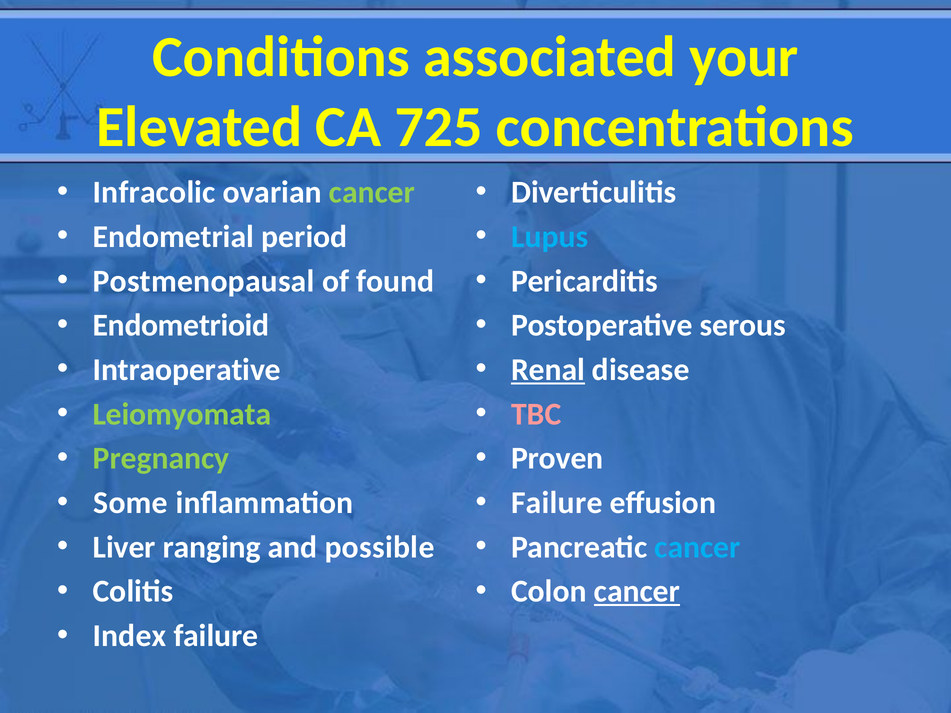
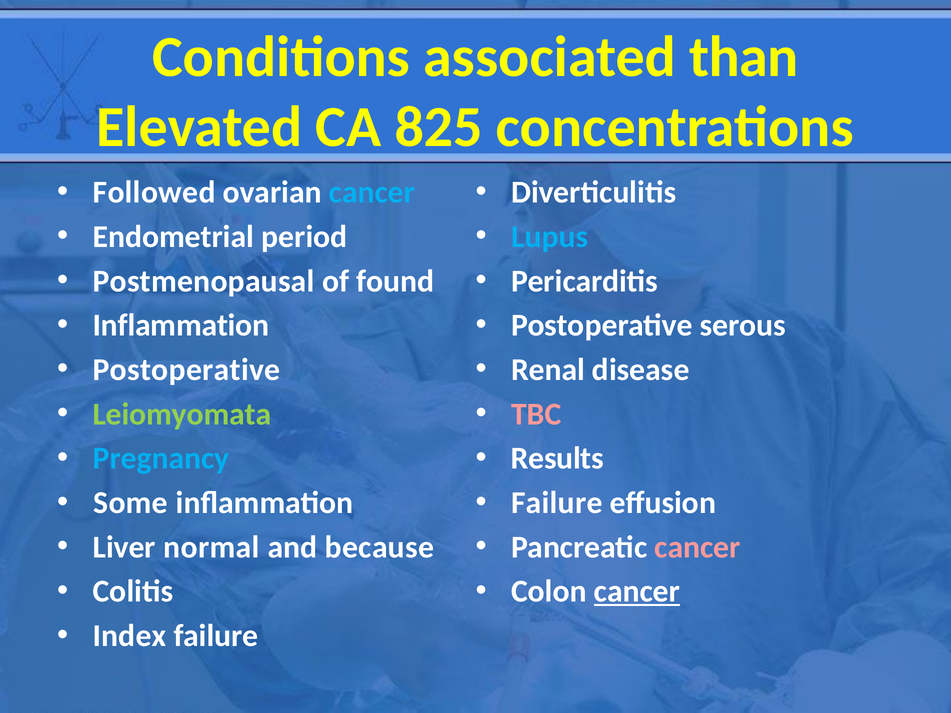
your: your -> than
725: 725 -> 825
Infracolic: Infracolic -> Followed
cancer at (372, 192) colour: light green -> light blue
Endometrioid at (181, 326): Endometrioid -> Inflammation
Intraoperative at (187, 370): Intraoperative -> Postoperative
Renal underline: present -> none
Pregnancy colour: light green -> light blue
Proven: Proven -> Results
ranging: ranging -> normal
possible: possible -> because
cancer at (698, 547) colour: light blue -> pink
